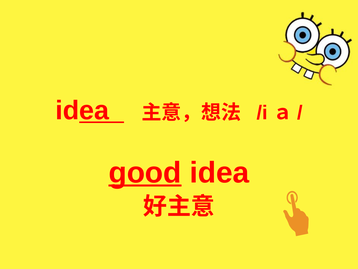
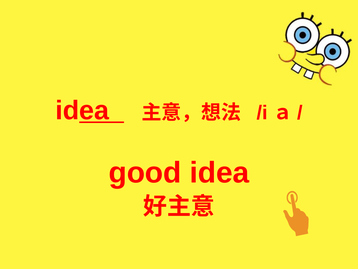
good underline: present -> none
